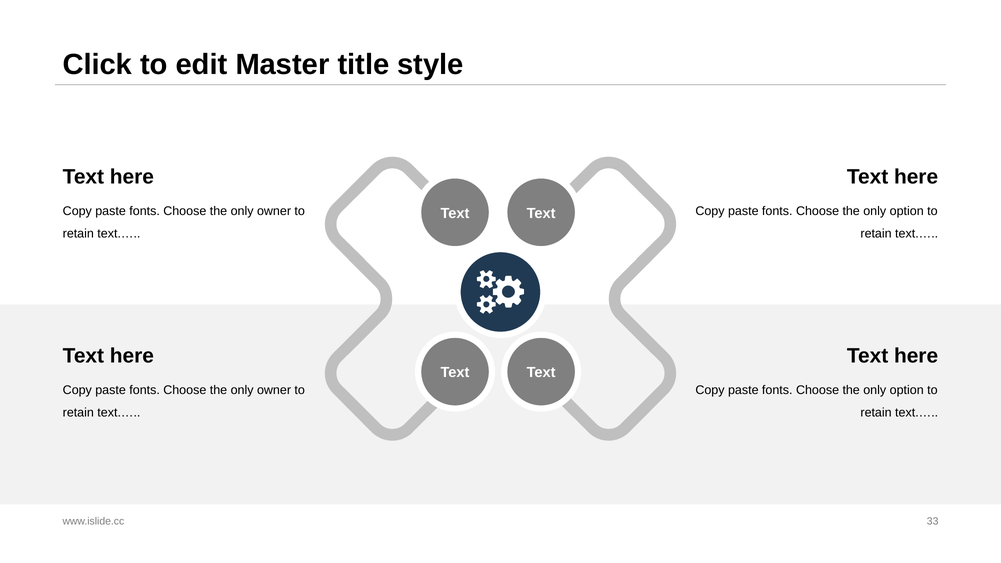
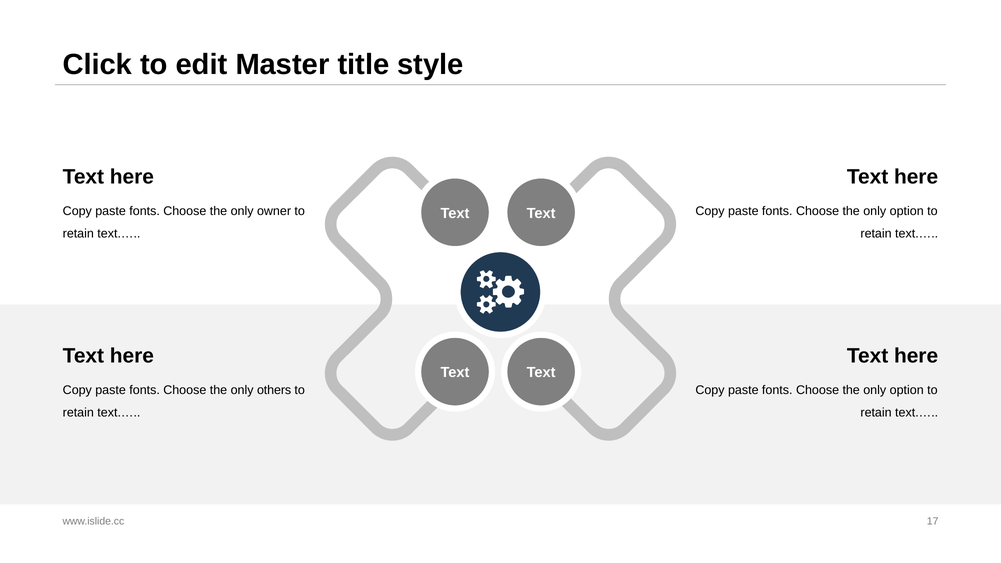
owner at (274, 390): owner -> others
33: 33 -> 17
